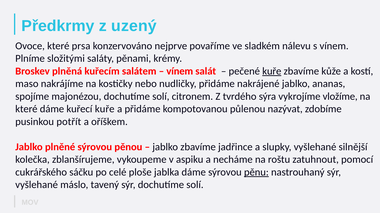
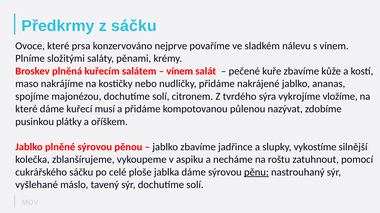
z uzený: uzený -> sáčku
kuře at (272, 71) underline: present -> none
kuřecí kuře: kuře -> musí
potřít: potřít -> plátky
slupky vyšlehané: vyšlehané -> vykostíme
